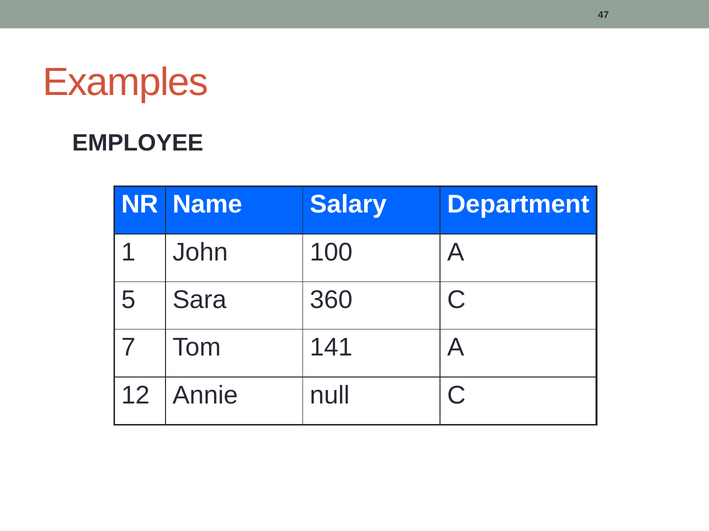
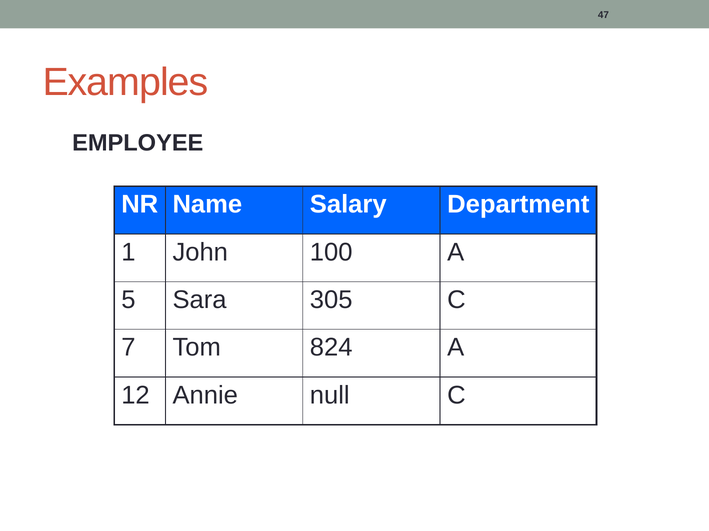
360: 360 -> 305
141: 141 -> 824
